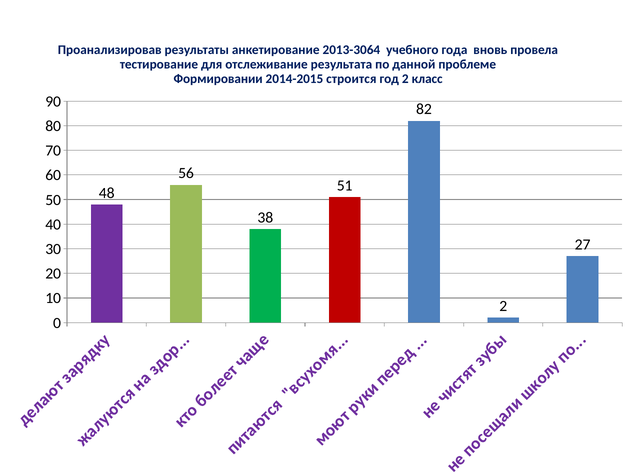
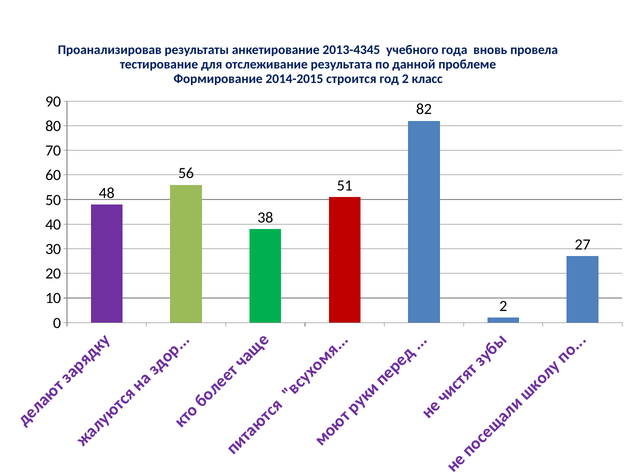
2013-3064: 2013-3064 -> 2013-4345
Формировании: Формировании -> Формирование
